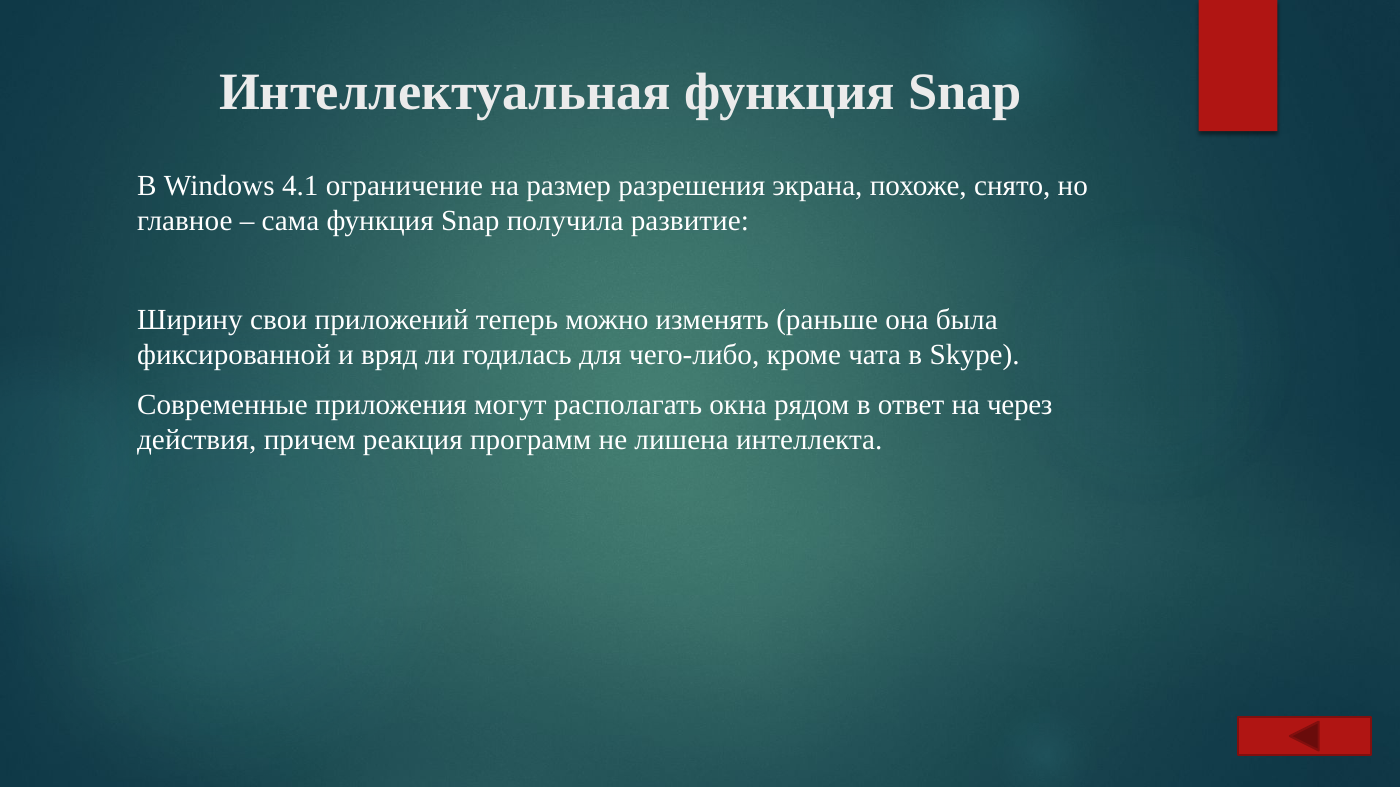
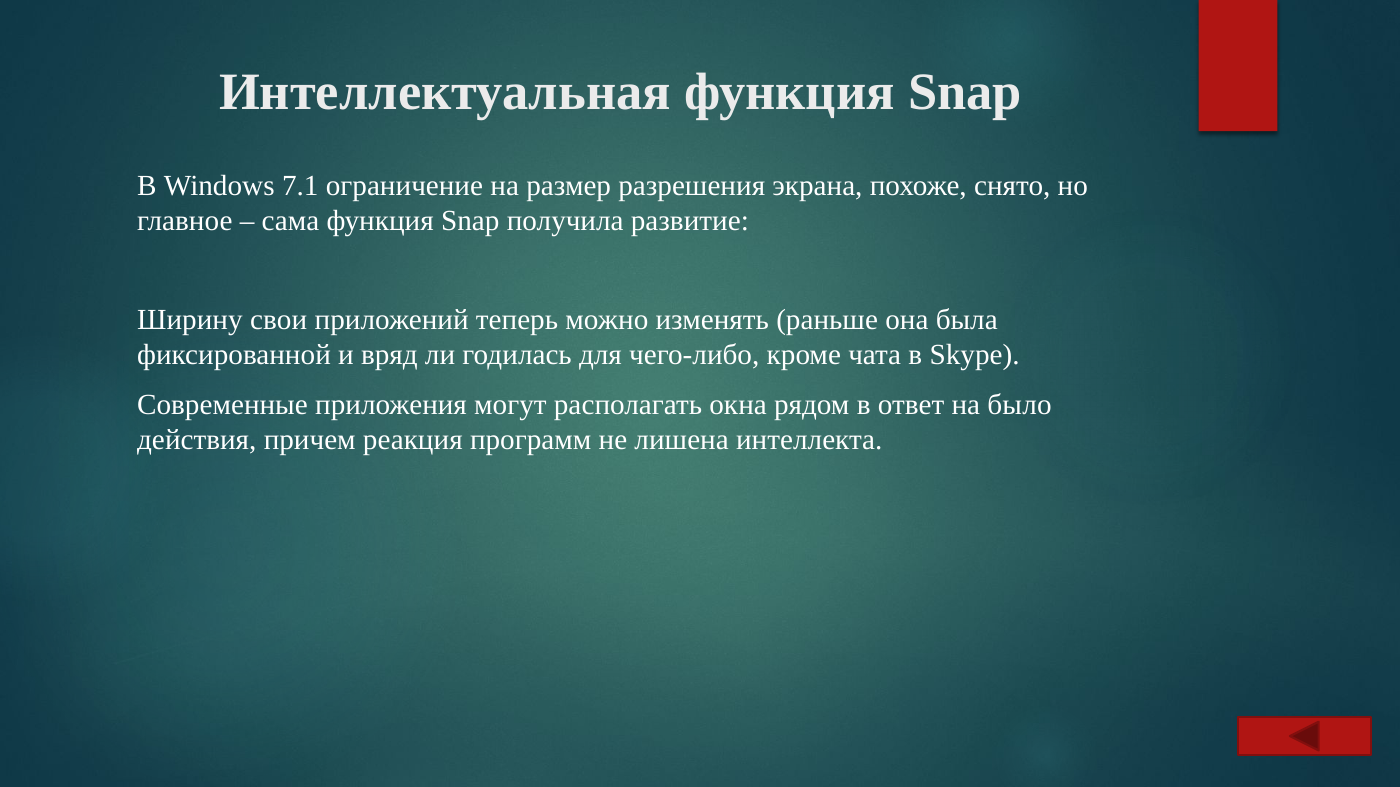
4.1: 4.1 -> 7.1
через: через -> было
